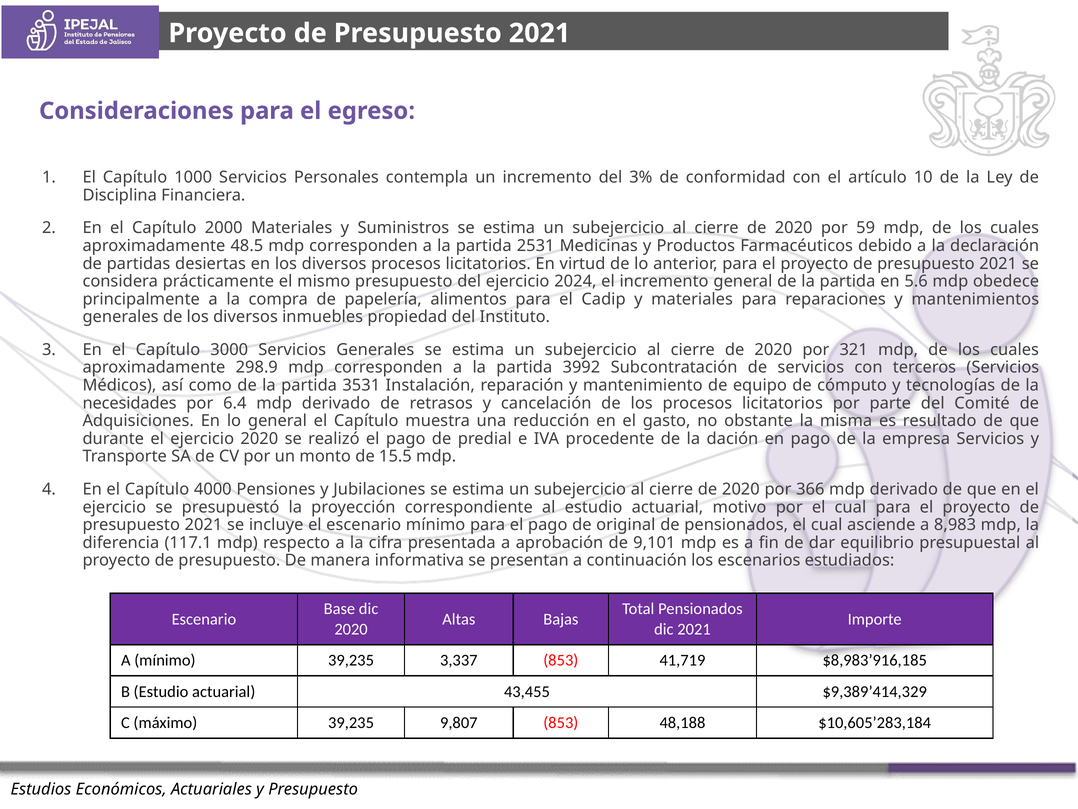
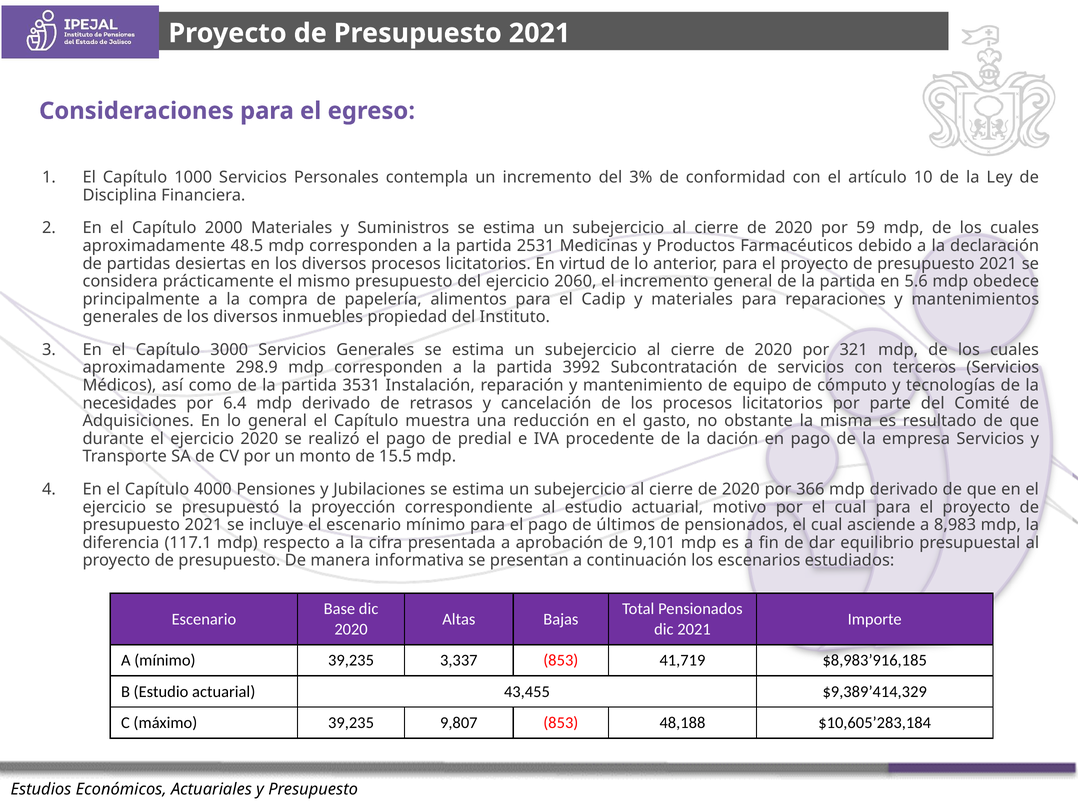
2024: 2024 -> 2060
original: original -> últimos
